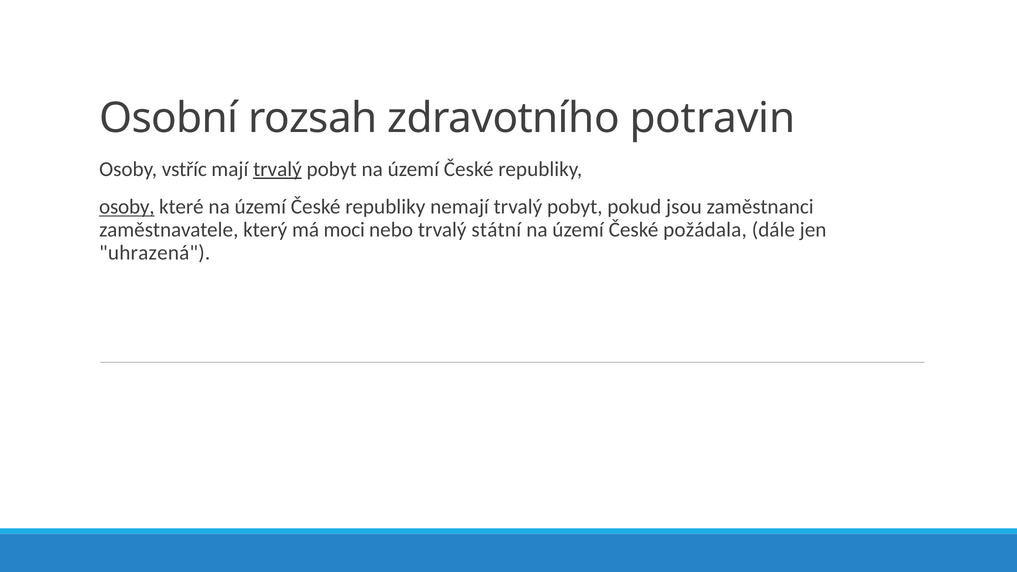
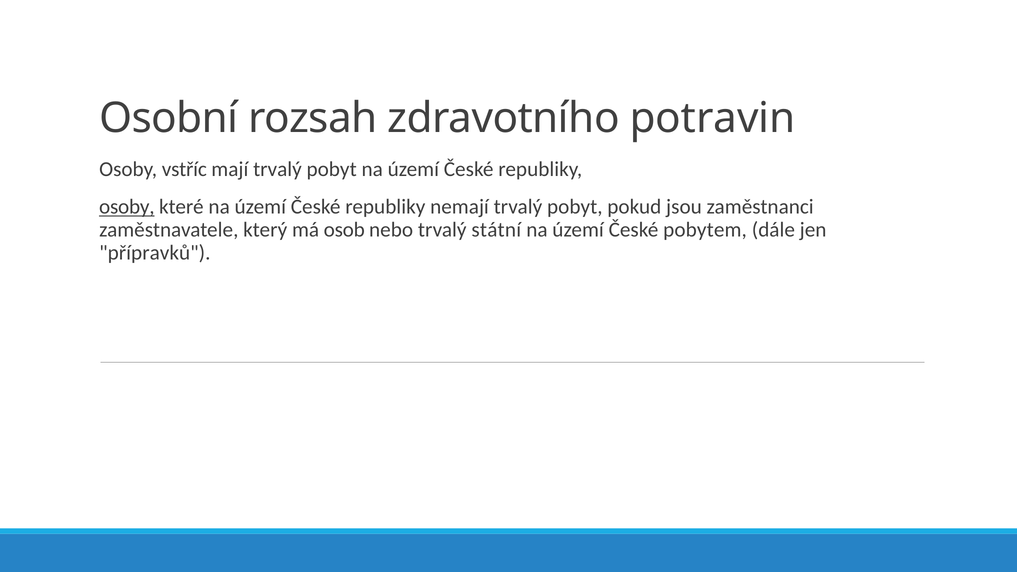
trvalý at (277, 169) underline: present -> none
moci: moci -> osob
požádala: požádala -> pobytem
uhrazená: uhrazená -> přípravků
